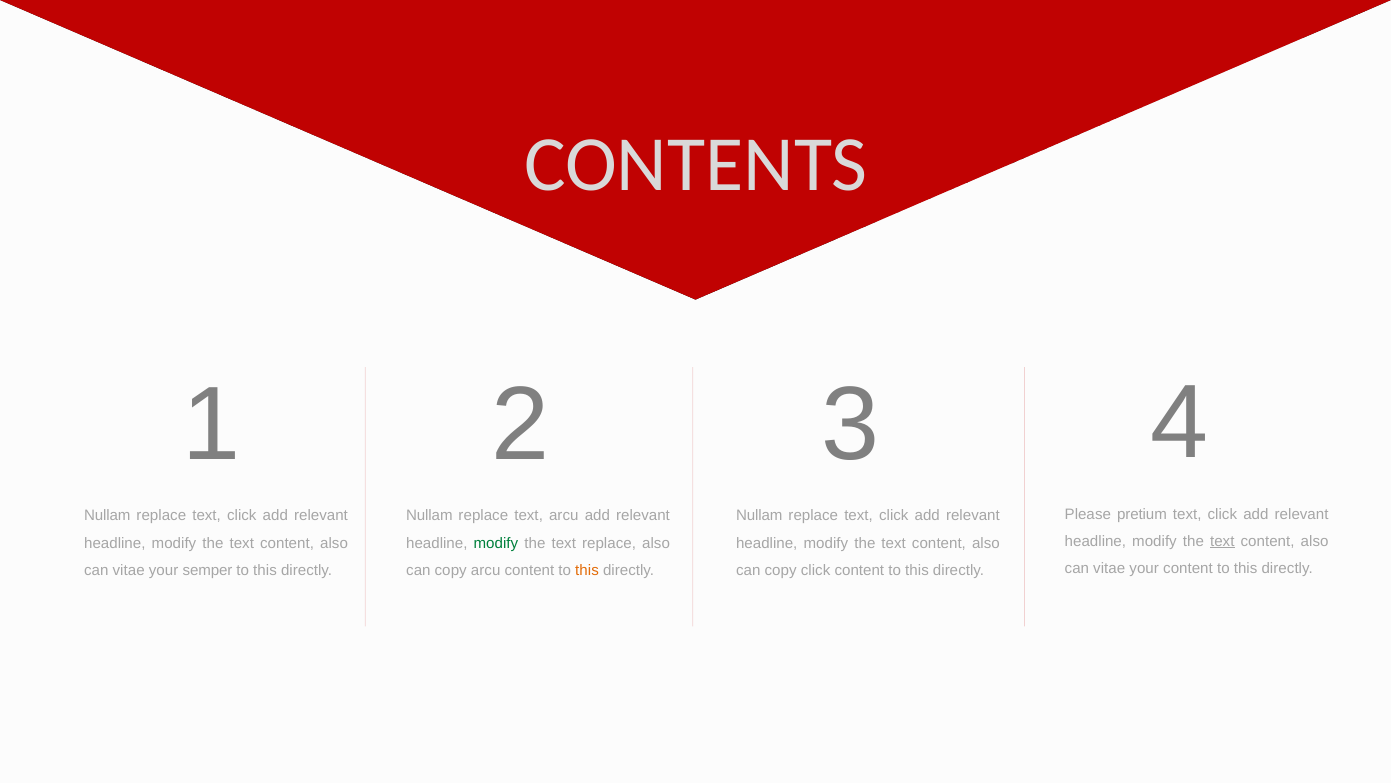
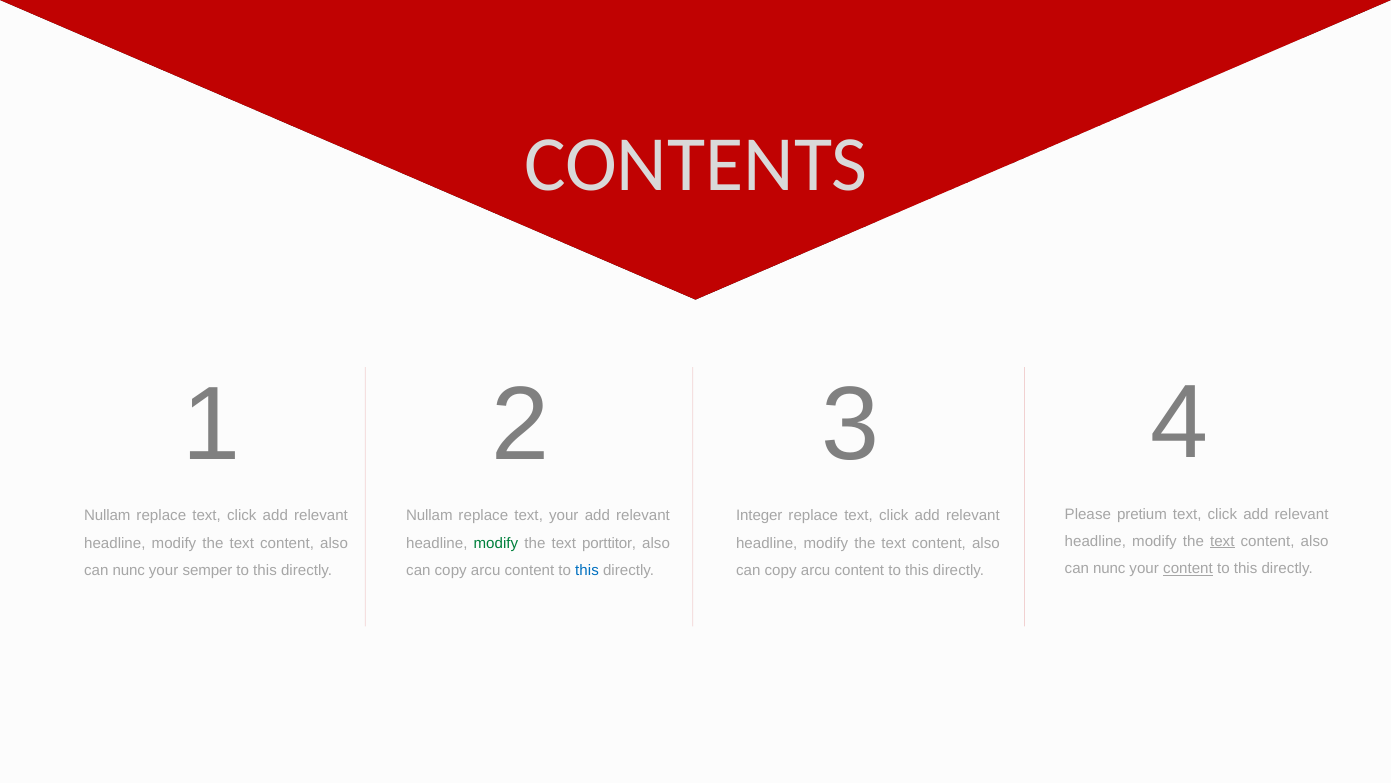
text arcu: arcu -> your
Nullam at (759, 516): Nullam -> Integer
text replace: replace -> porttitor
vitae at (1109, 568): vitae -> nunc
content at (1188, 568) underline: none -> present
vitae at (129, 570): vitae -> nunc
this at (587, 570) colour: orange -> blue
click at (816, 570): click -> arcu
